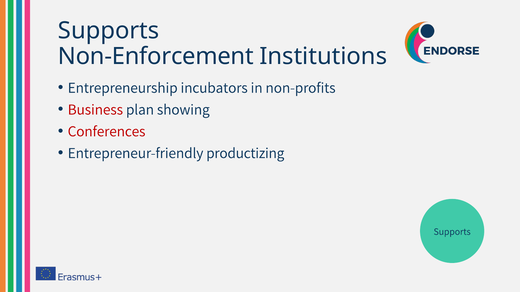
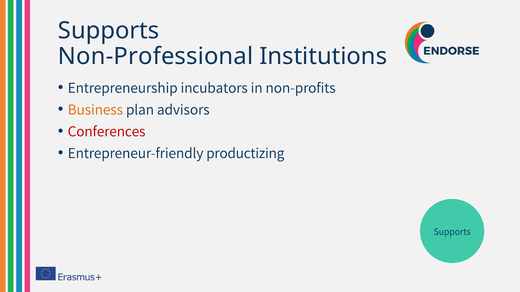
Non-Enforcement: Non-Enforcement -> Non-Professional
Business colour: red -> orange
showing: showing -> advisors
